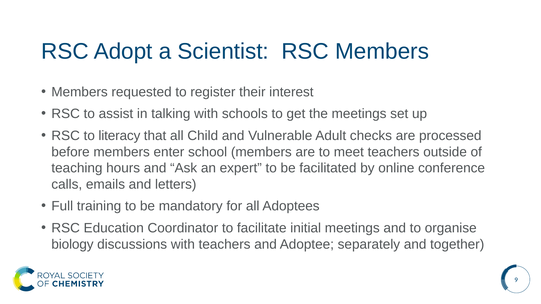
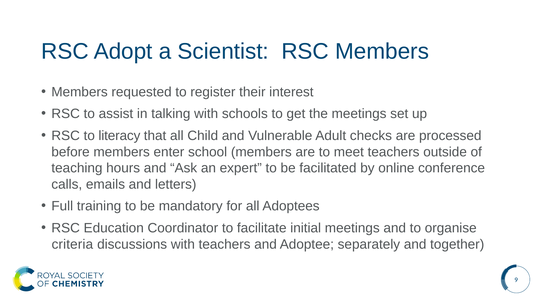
biology: biology -> criteria
